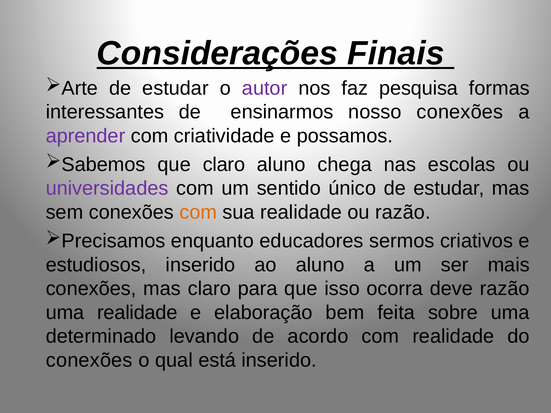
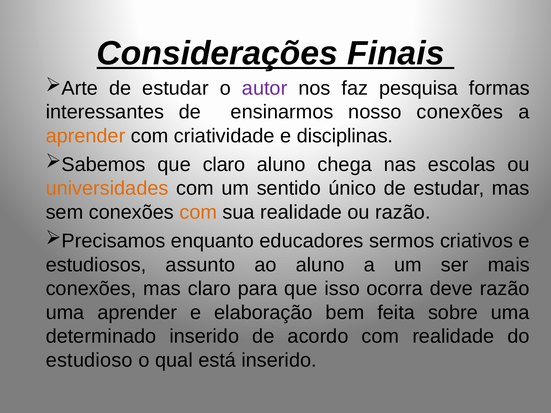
aprender at (85, 136) colour: purple -> orange
possamos: possamos -> disciplinas
universidades colour: purple -> orange
estudiosos inserido: inserido -> assunto
uma realidade: realidade -> aprender
determinado levando: levando -> inserido
conexões at (89, 360): conexões -> estudioso
